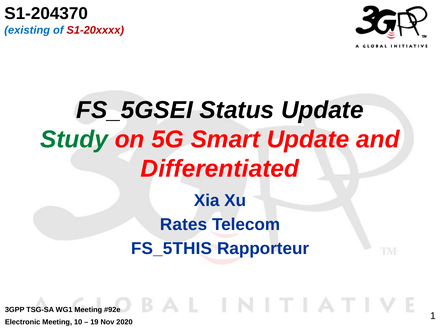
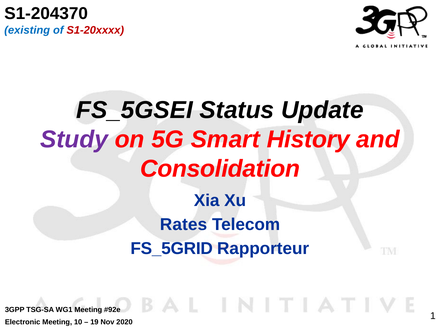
Study colour: green -> purple
Smart Update: Update -> History
Differentiated: Differentiated -> Consolidation
FS_5THIS: FS_5THIS -> FS_5GRID
